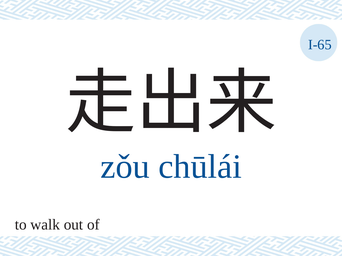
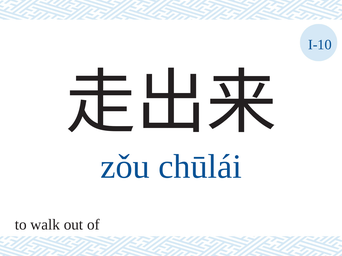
I-65: I-65 -> I-10
